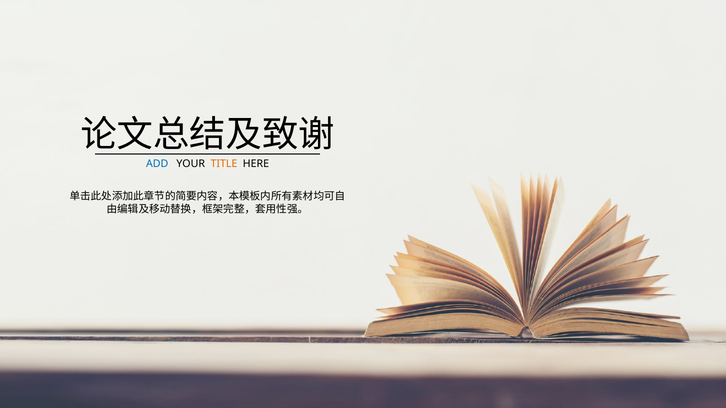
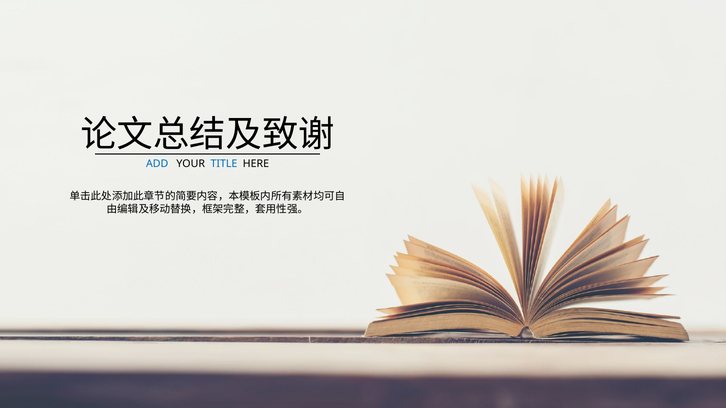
TITLE colour: orange -> blue
